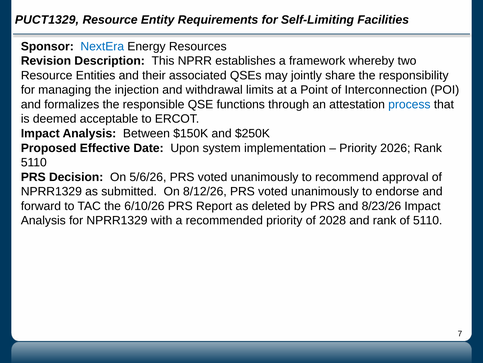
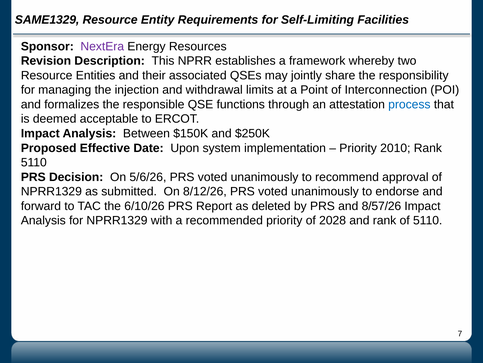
PUCT1329: PUCT1329 -> SAME1329
NextEra colour: blue -> purple
2026: 2026 -> 2010
8/23/26: 8/23/26 -> 8/57/26
